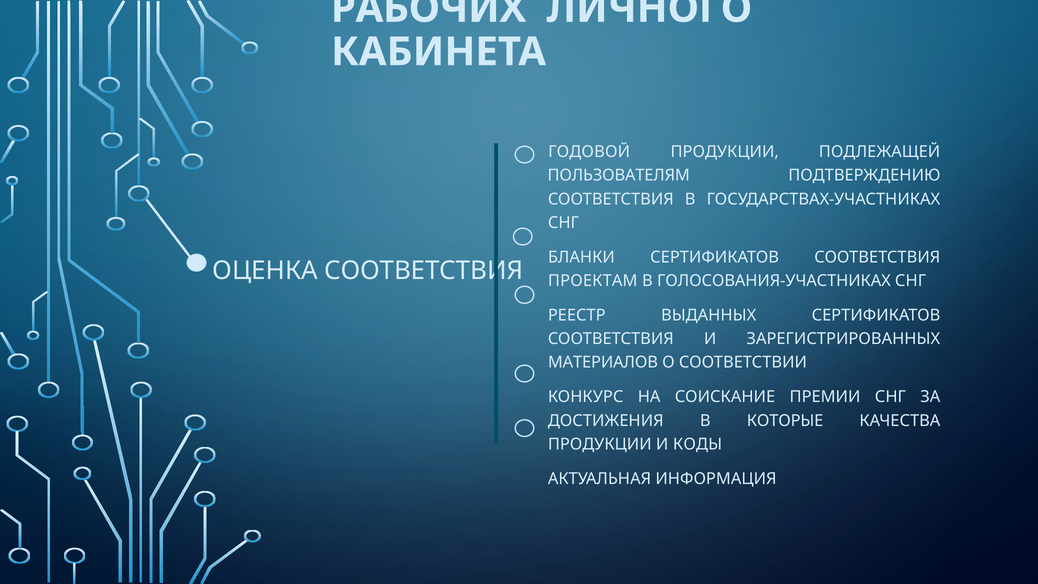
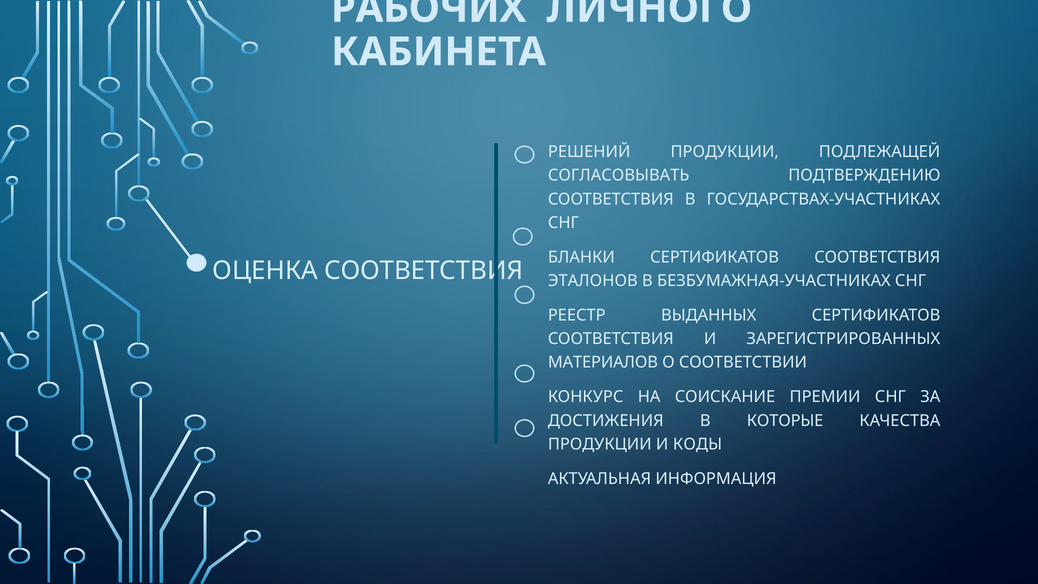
ГОДОВОЙ: ГОДОВОЙ -> РЕШЕНИЙ
ПОЛЬЗОВАТЕЛЯМ: ПОЛЬЗОВАТЕЛЯМ -> СОГЛАСОВЫВАТЬ
ПРОЕКТАМ: ПРОЕКТАМ -> ЭТАЛОНОВ
ГОЛОСОВАНИЯ-УЧАСТНИКАХ: ГОЛОСОВАНИЯ-УЧАСТНИКАХ -> БЕЗБУМАЖНАЯ-УЧАСТНИКАХ
